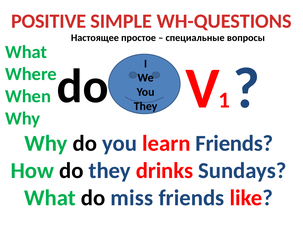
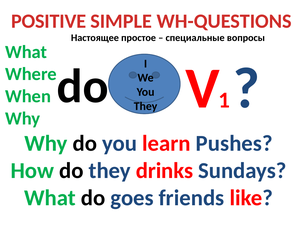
learn Friends: Friends -> Pushes
miss: miss -> goes
